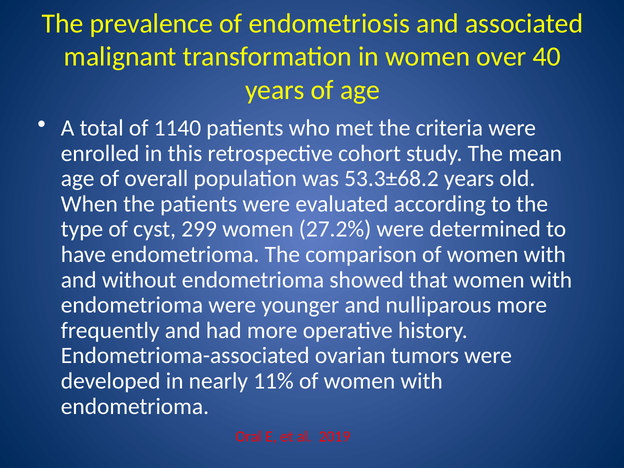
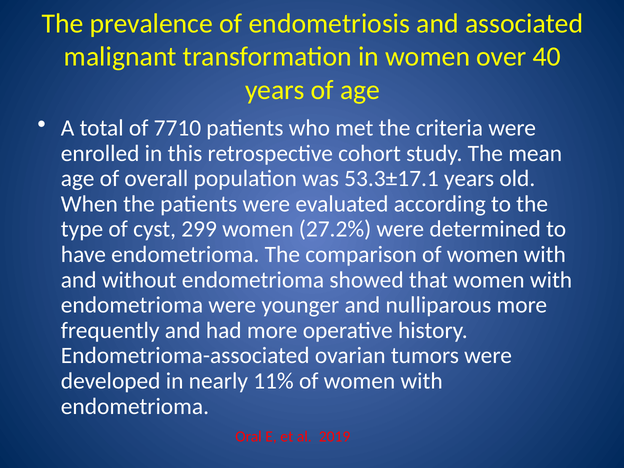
1140: 1140 -> 7710
53.3±68.2: 53.3±68.2 -> 53.3±17.1
